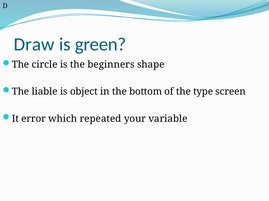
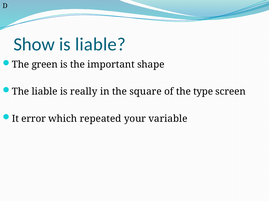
Draw: Draw -> Show
is green: green -> liable
circle: circle -> green
beginners: beginners -> important
object: object -> really
bottom: bottom -> square
